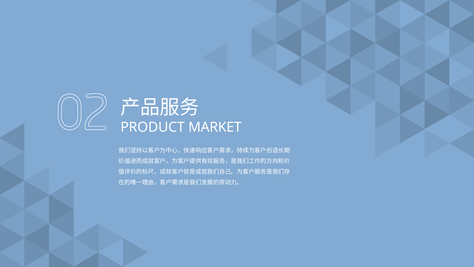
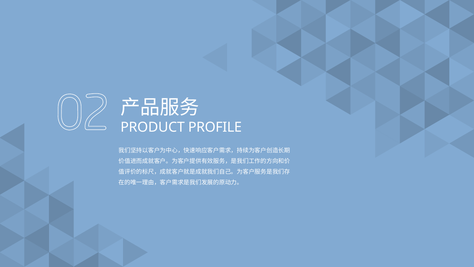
MARKET: MARKET -> PROFILE
